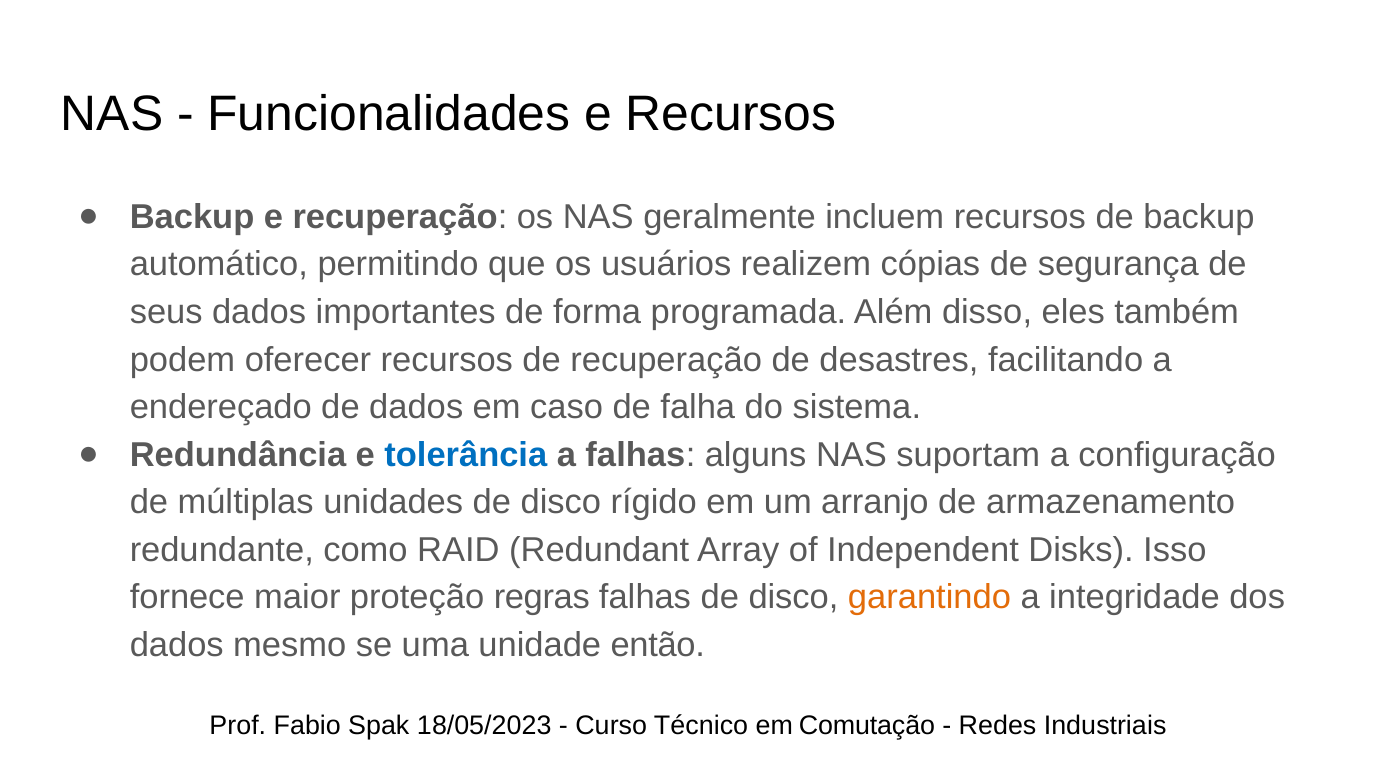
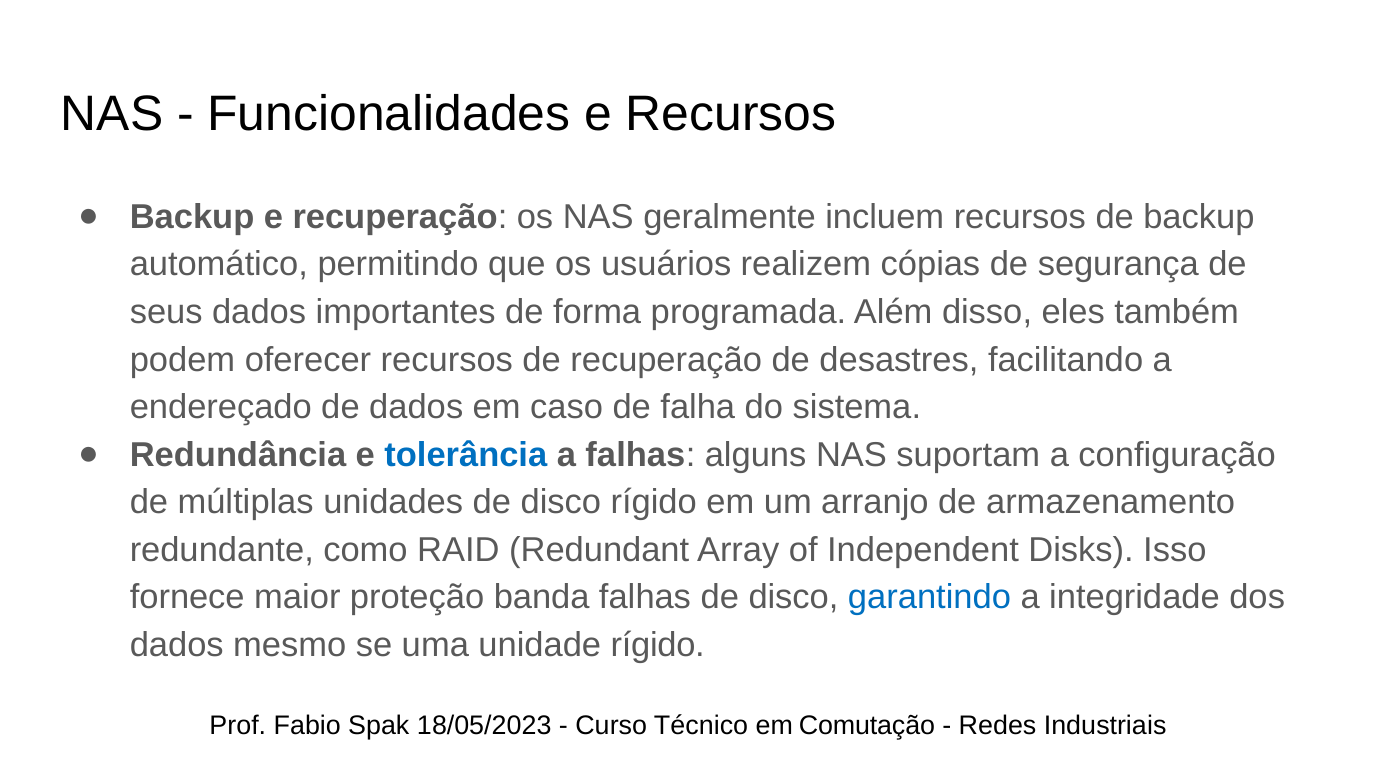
regras: regras -> banda
garantindo colour: orange -> blue
unidade então: então -> rígido
